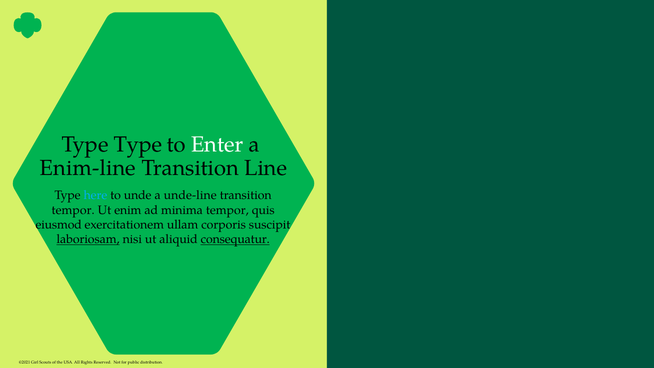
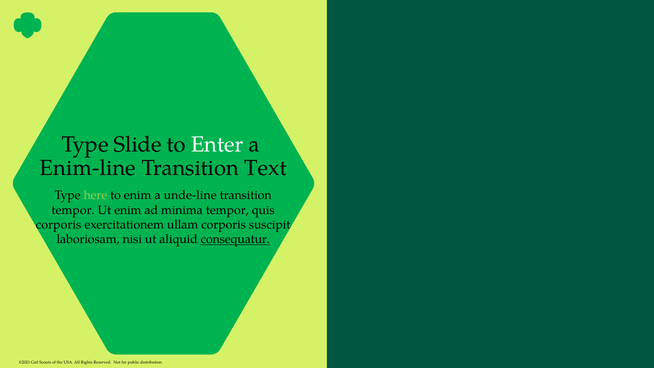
Type Type: Type -> Slide
Line: Line -> Text
here colour: light blue -> light green
to unde: unde -> enim
eiusmod at (59, 225): eiusmod -> corporis
laboriosam underline: present -> none
